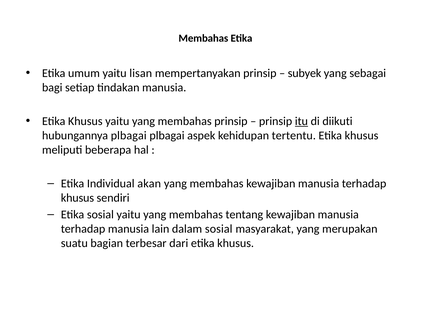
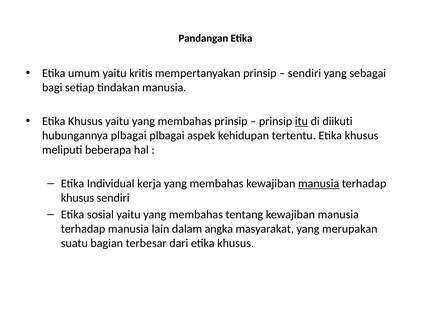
Membahas at (203, 38): Membahas -> Pandangan
lisan: lisan -> kritis
subyek at (305, 73): subyek -> sendiri
akan: akan -> kerja
manusia at (319, 184) underline: none -> present
dalam sosial: sosial -> angka
